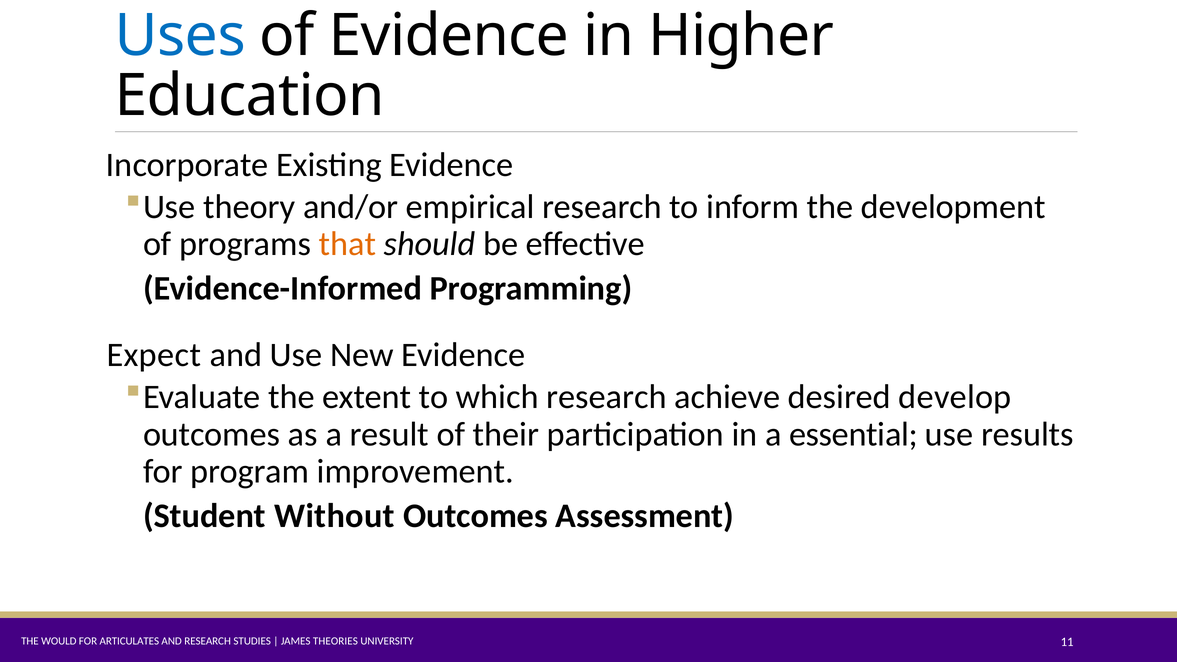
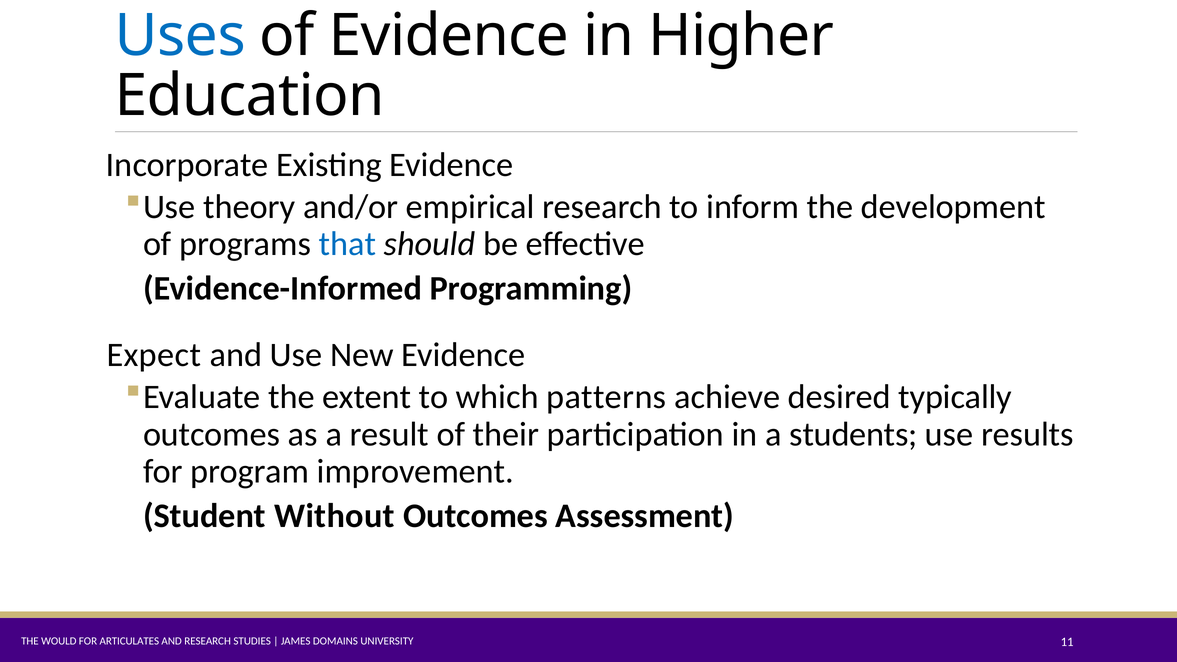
that colour: orange -> blue
which research: research -> patterns
develop: develop -> typically
essential: essential -> students
THEORIES: THEORIES -> DOMAINS
